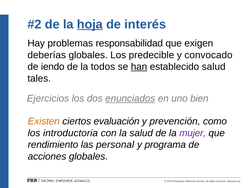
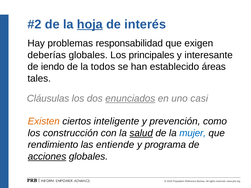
predecible: predecible -> principales
convocado: convocado -> interesante
han underline: present -> none
establecido salud: salud -> áreas
Ejercicios: Ejercicios -> Cláusulas
bien: bien -> casi
evaluación: evaluación -> inteligente
introductoria: introductoria -> construcción
salud at (141, 133) underline: none -> present
mujer colour: purple -> blue
personal: personal -> entiende
acciones underline: none -> present
